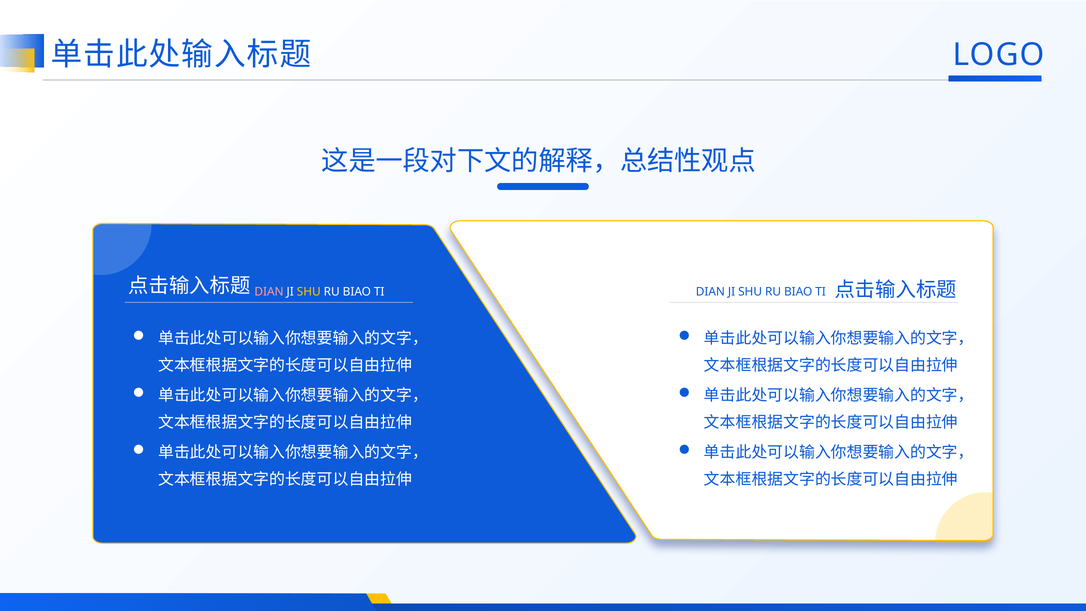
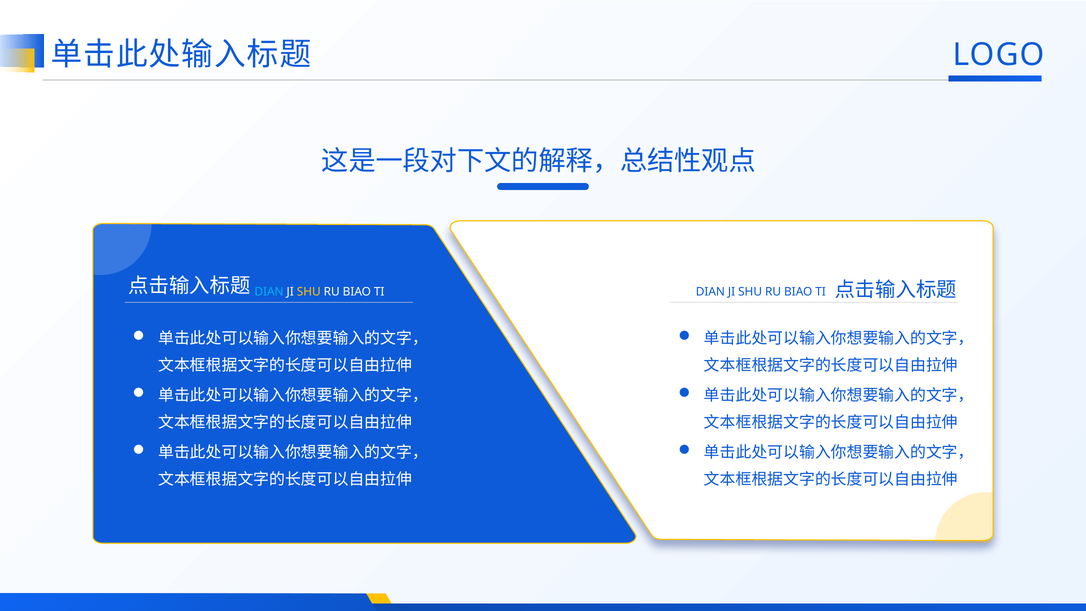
DIAN at (269, 292) colour: pink -> light blue
